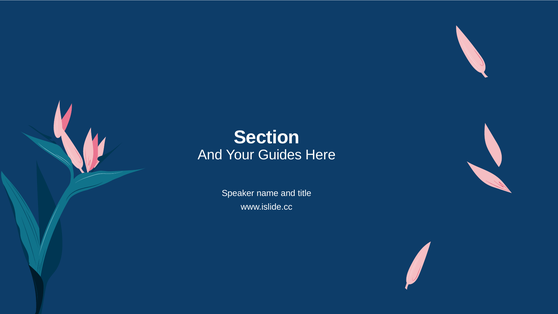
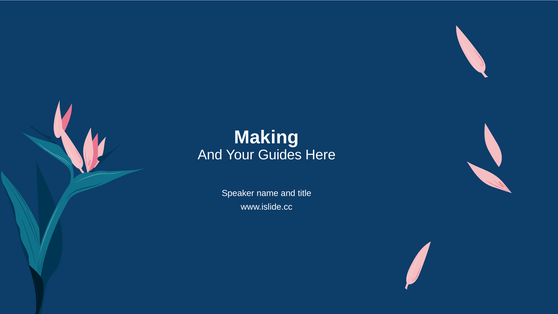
Section: Section -> Making
